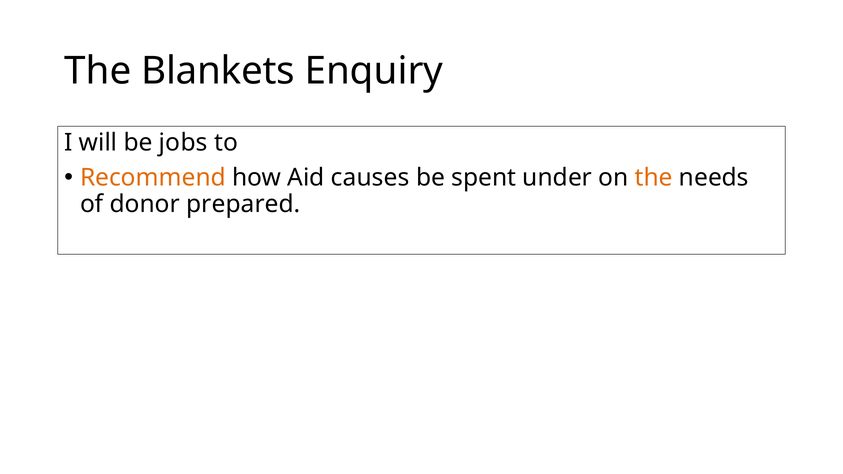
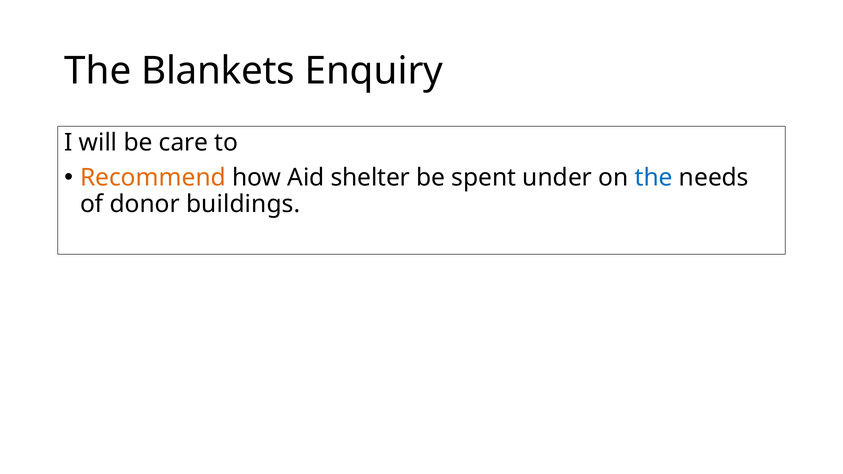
jobs: jobs -> care
causes: causes -> shelter
the at (654, 178) colour: orange -> blue
prepared: prepared -> buildings
